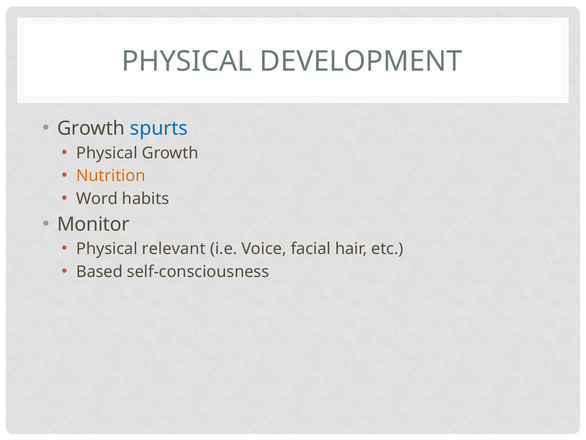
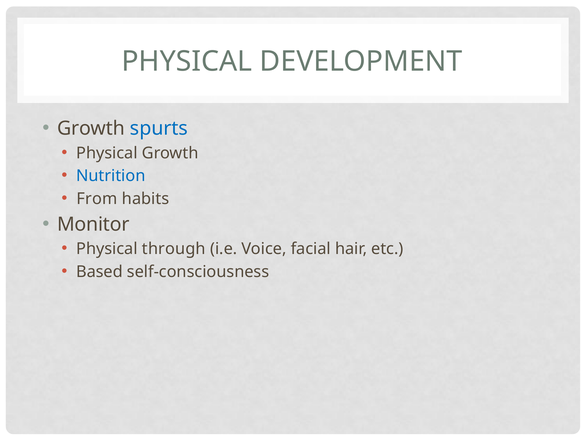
Nutrition colour: orange -> blue
Word: Word -> From
relevant: relevant -> through
